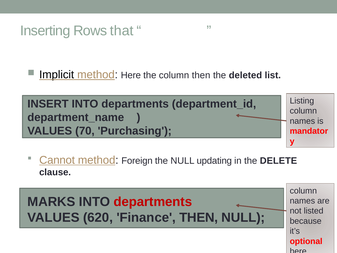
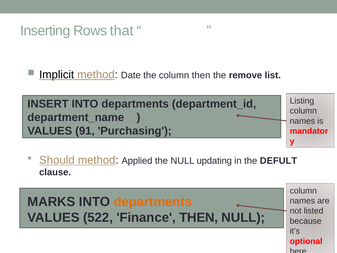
method Here: Here -> Date
deleted: deleted -> remove
70: 70 -> 91
Cannot: Cannot -> Should
Foreign: Foreign -> Applied
DELETE: DELETE -> DEFULT
departments at (153, 202) colour: red -> orange
620: 620 -> 522
